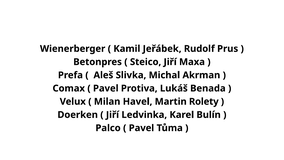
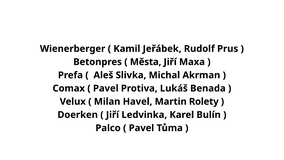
Steico: Steico -> Města
